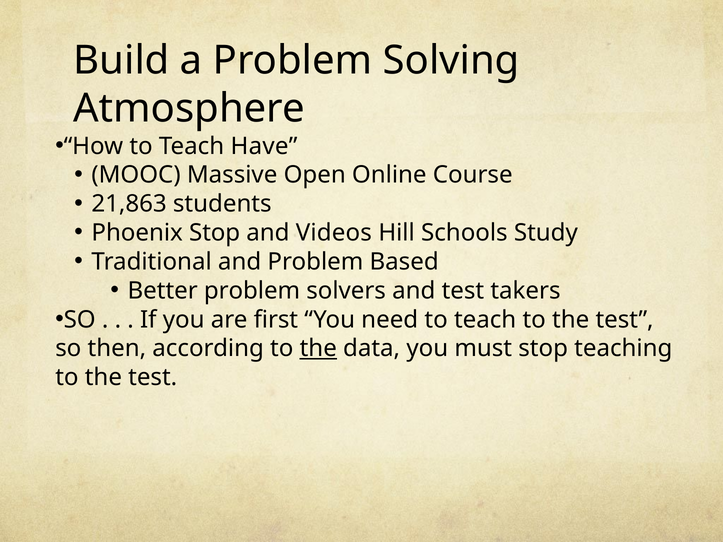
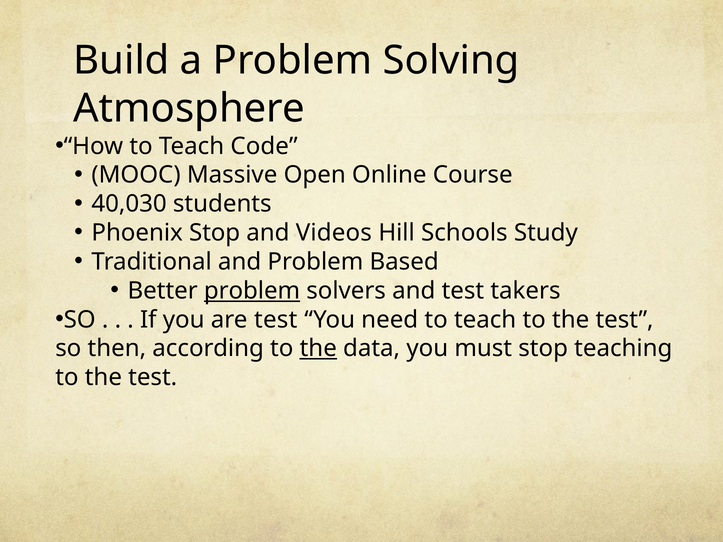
Have: Have -> Code
21,863: 21,863 -> 40,030
problem at (252, 291) underline: none -> present
are first: first -> test
